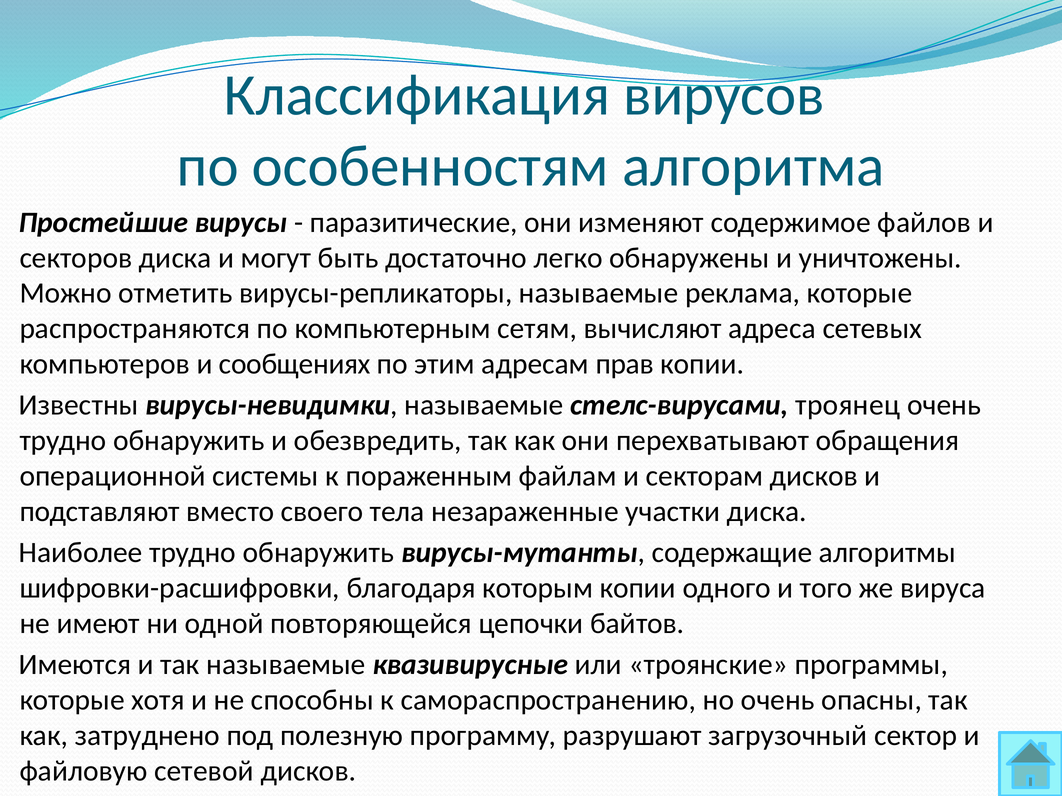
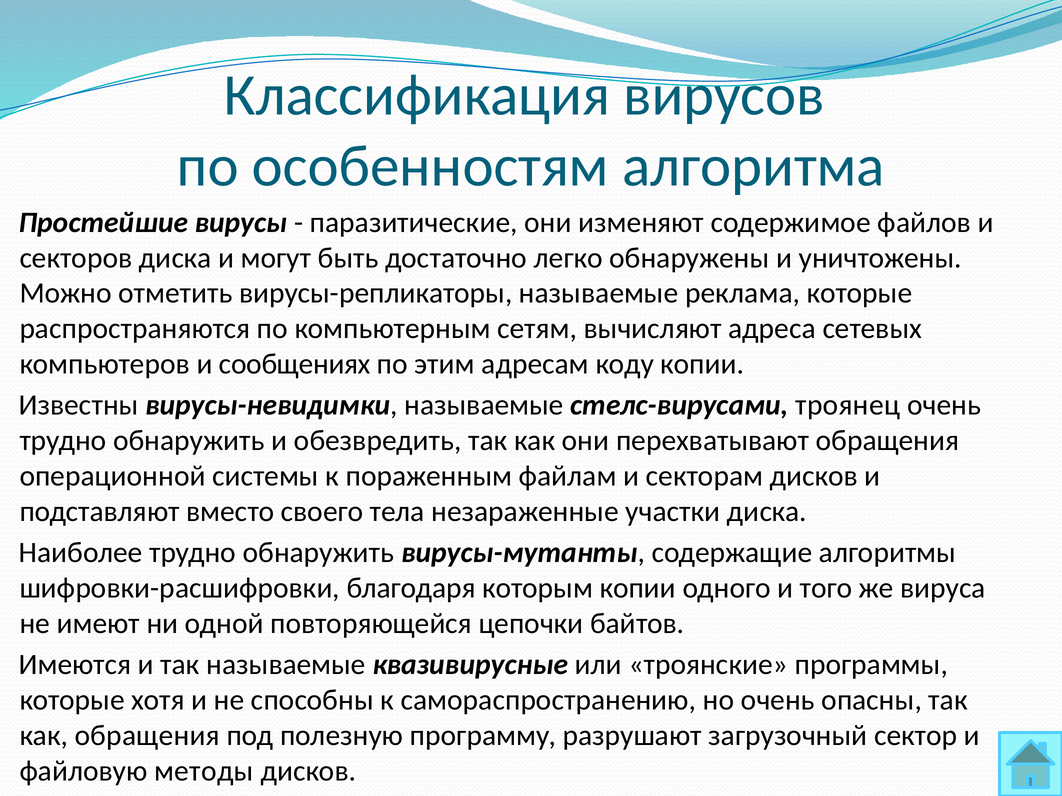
прав: прав -> коду
как затруднено: затруднено -> обращения
сетевой: сетевой -> методы
